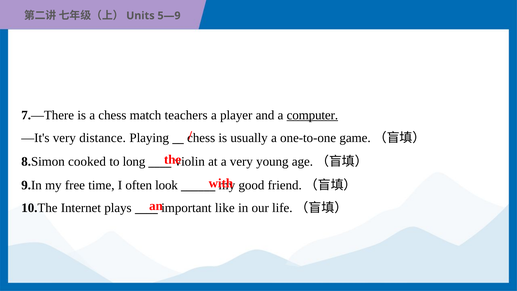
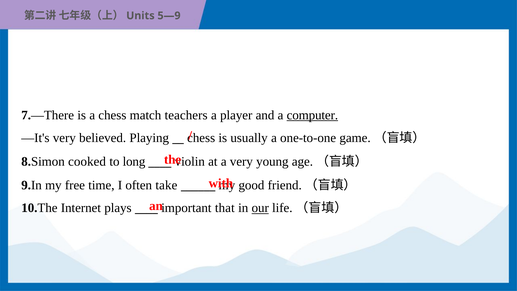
distance: distance -> believed
look: look -> take
like: like -> that
our underline: none -> present
